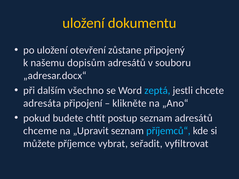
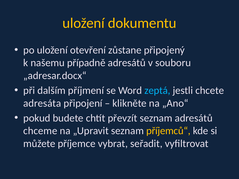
dopisům: dopisům -> případně
všechno: všechno -> příjmení
postup: postup -> převzít
příjemců“ colour: light blue -> yellow
